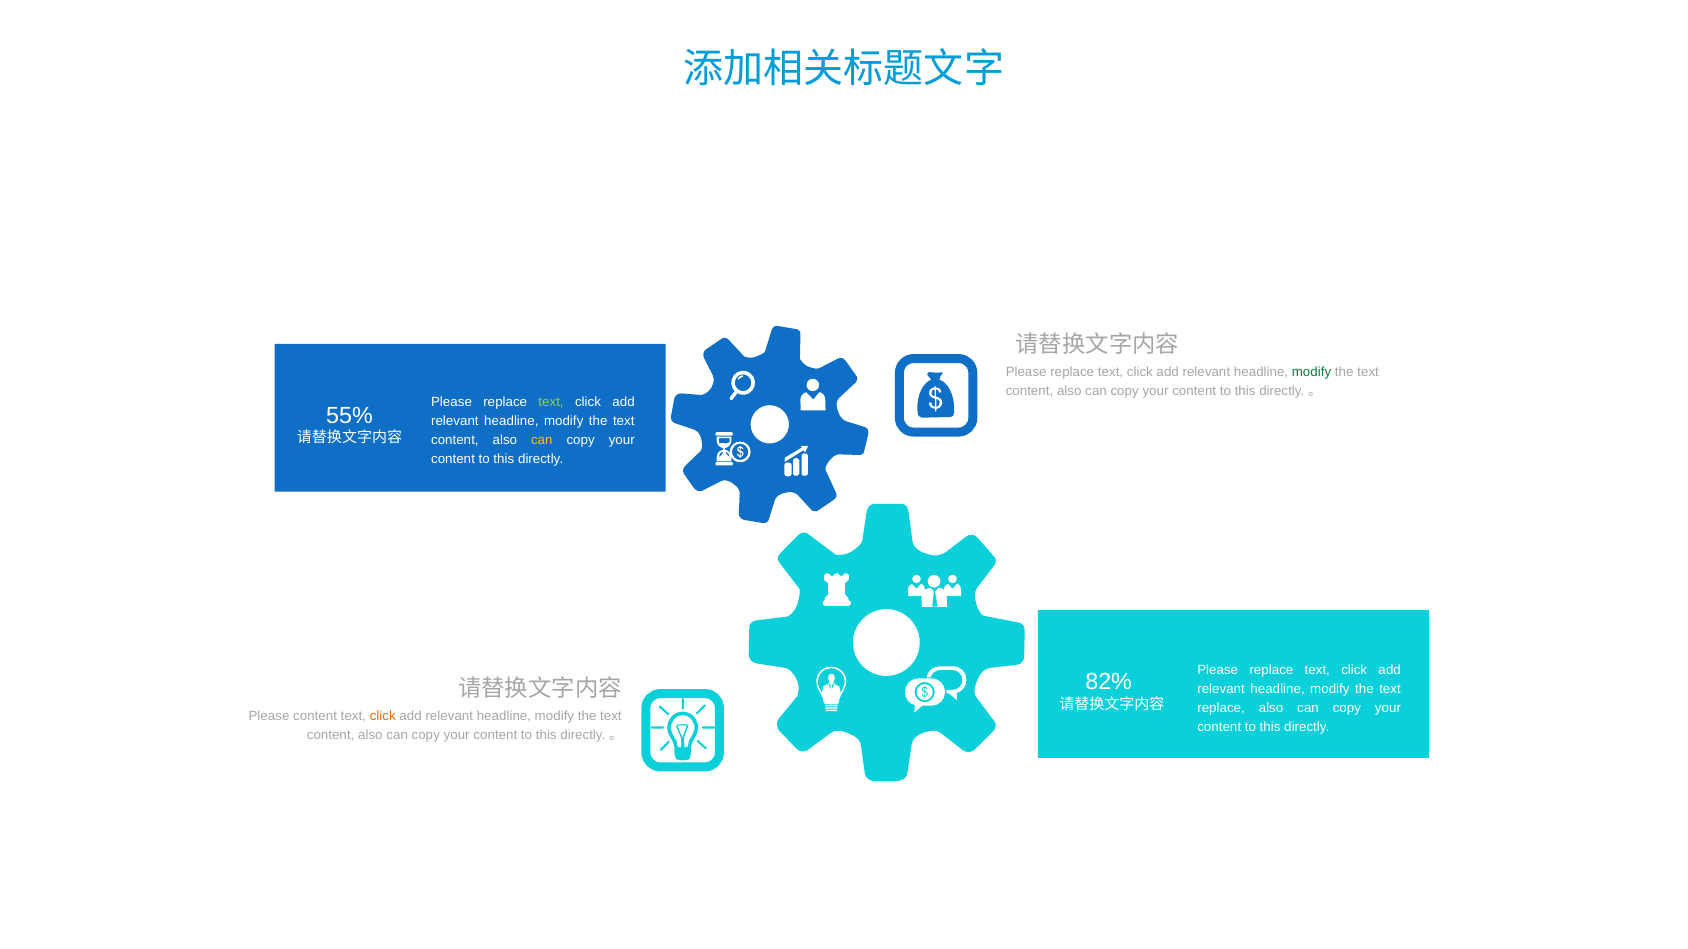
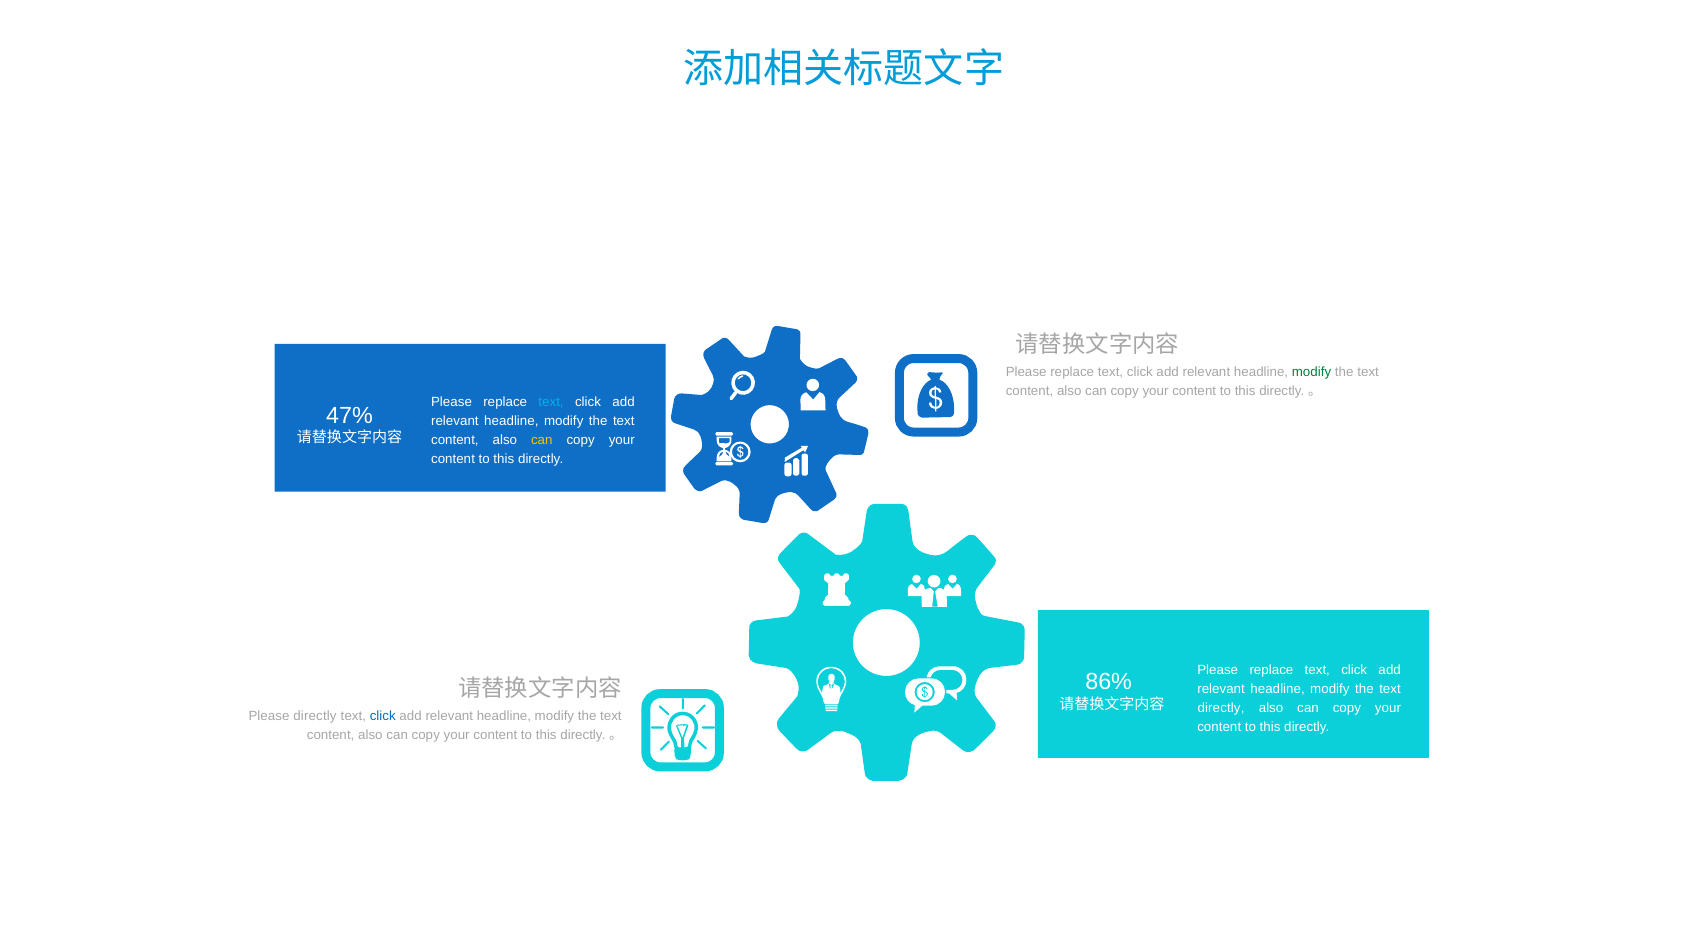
text at (551, 402) colour: light green -> light blue
55%: 55% -> 47%
82%: 82% -> 86%
replace at (1221, 709): replace -> directly
Please content: content -> directly
click at (383, 717) colour: orange -> blue
